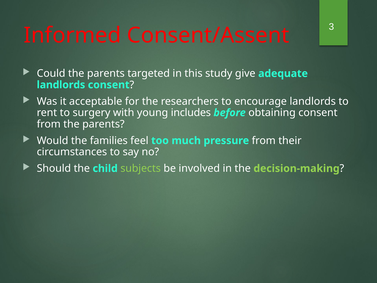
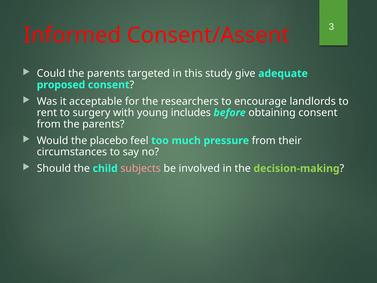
landlords at (61, 85): landlords -> proposed
families: families -> placebo
subjects colour: light green -> pink
